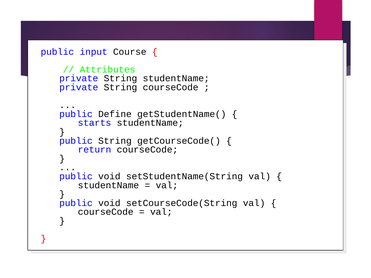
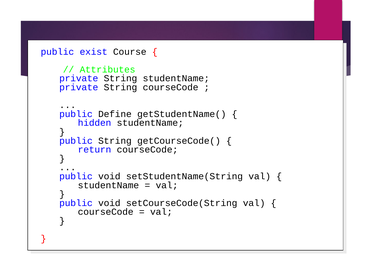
input: input -> exist
starts: starts -> hidden
